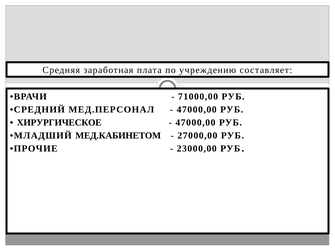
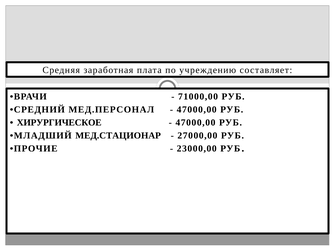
МЕД.КАБИНЕТОМ: МЕД.КАБИНЕТОМ -> МЕД.СТАЦИОНАР
